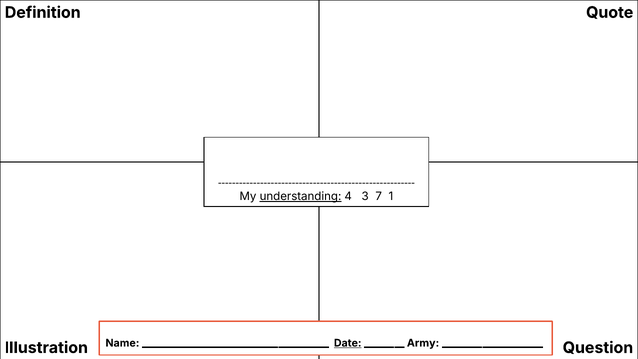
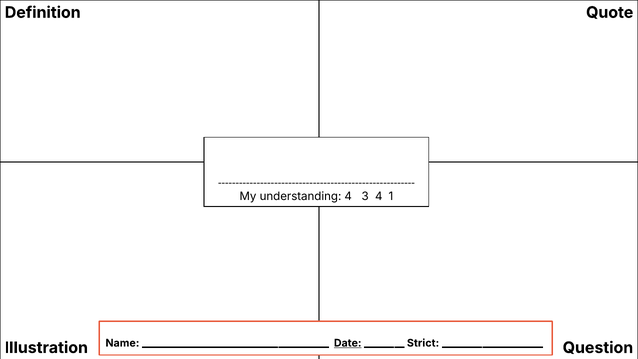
understanding underline: present -> none
3 7: 7 -> 4
Army: Army -> Strict
